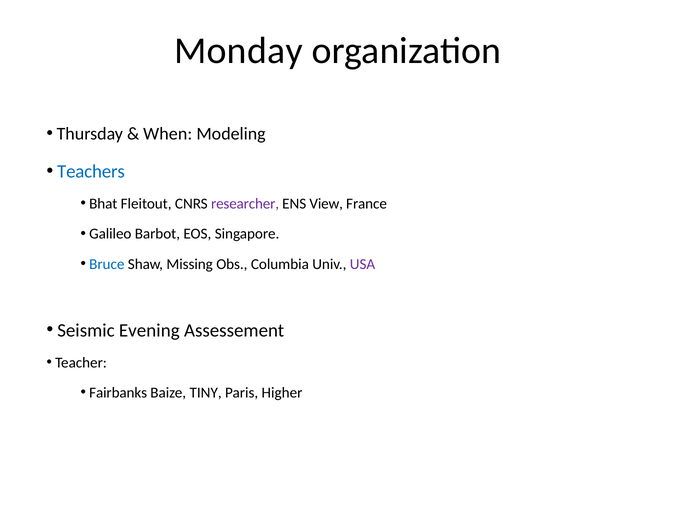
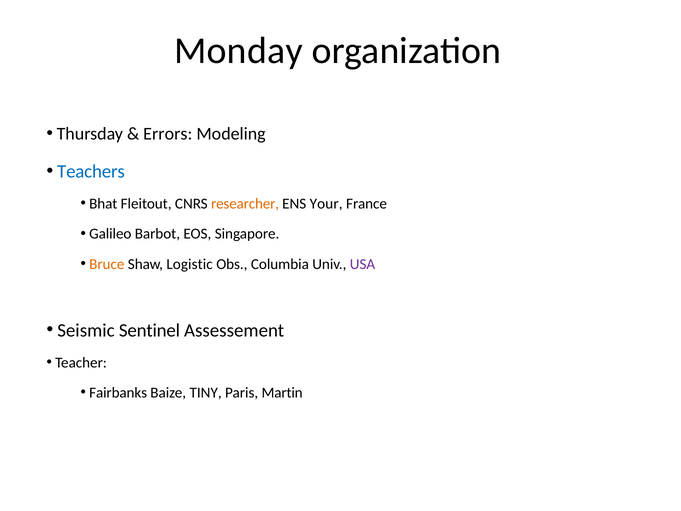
When: When -> Errors
researcher colour: purple -> orange
View: View -> Your
Bruce colour: blue -> orange
Missing: Missing -> Logistic
Evening: Evening -> Sentinel
Higher: Higher -> Martin
